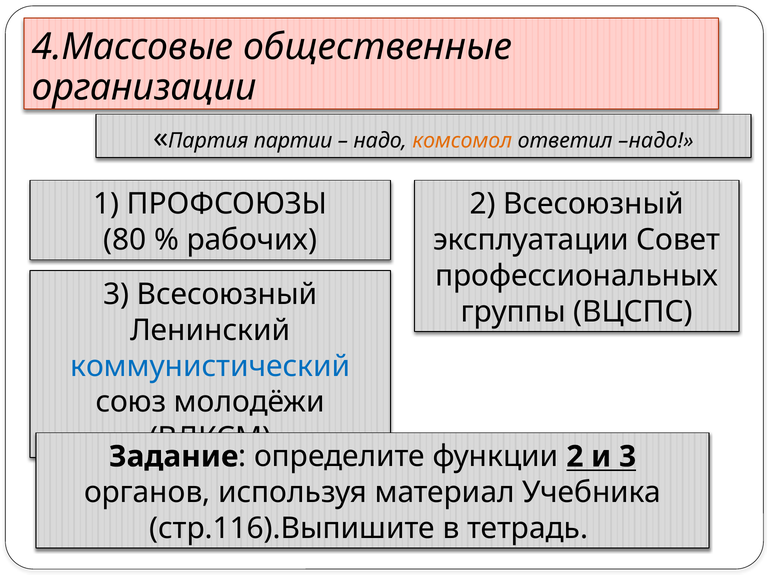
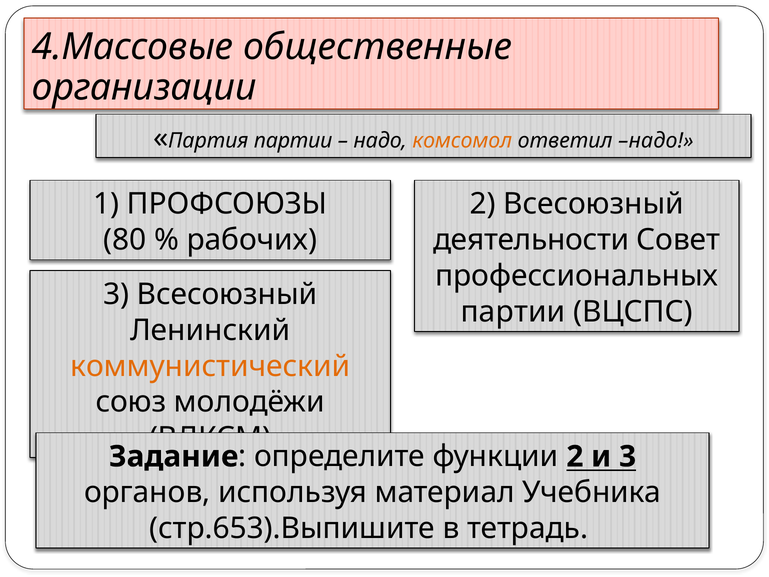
эксплуатации: эксплуатации -> деятельности
группы at (513, 312): группы -> партии
коммунистический colour: blue -> orange
стр.116).Выпишите: стр.116).Выпишите -> стр.653).Выпишите
